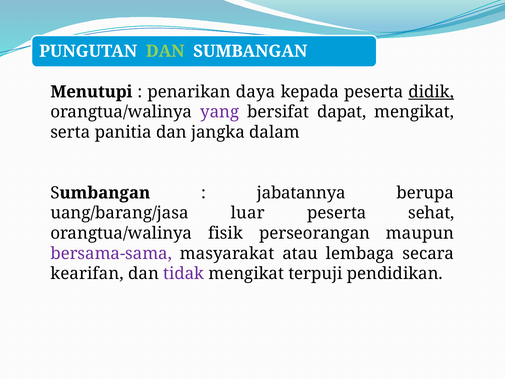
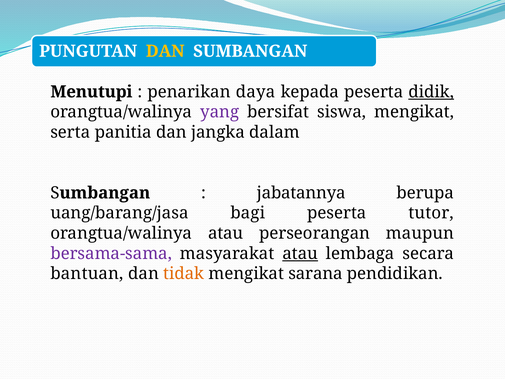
DAN at (165, 51) colour: light green -> yellow
dapat: dapat -> siswa
luar: luar -> bagi
sehat: sehat -> tutor
orangtua/walinya fisik: fisik -> atau
atau at (300, 253) underline: none -> present
kearifan: kearifan -> bantuan
tidak colour: purple -> orange
terpuji: terpuji -> sarana
